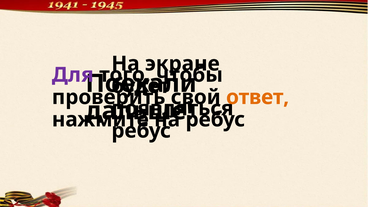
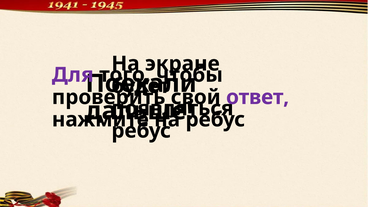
ответ colour: orange -> purple
